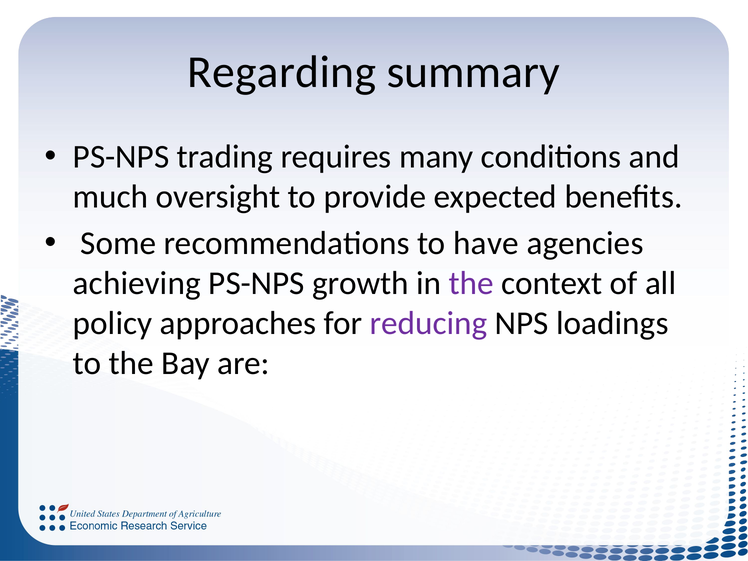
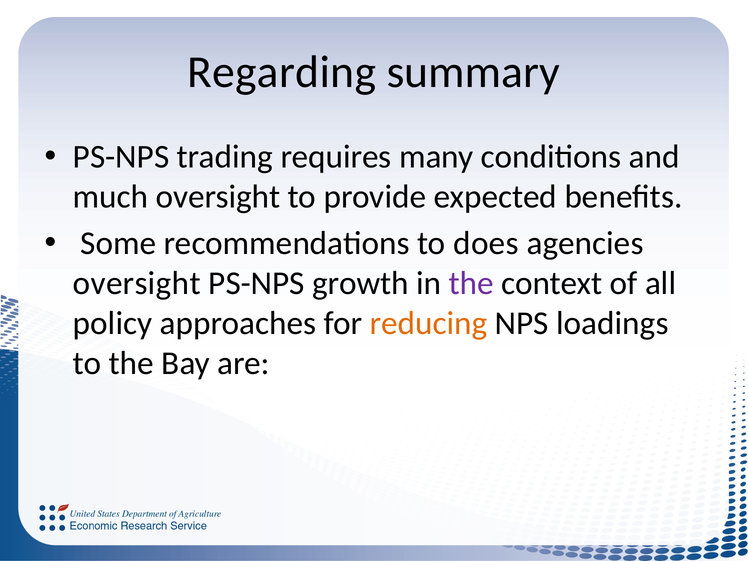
have: have -> does
achieving at (137, 283): achieving -> oversight
reducing colour: purple -> orange
